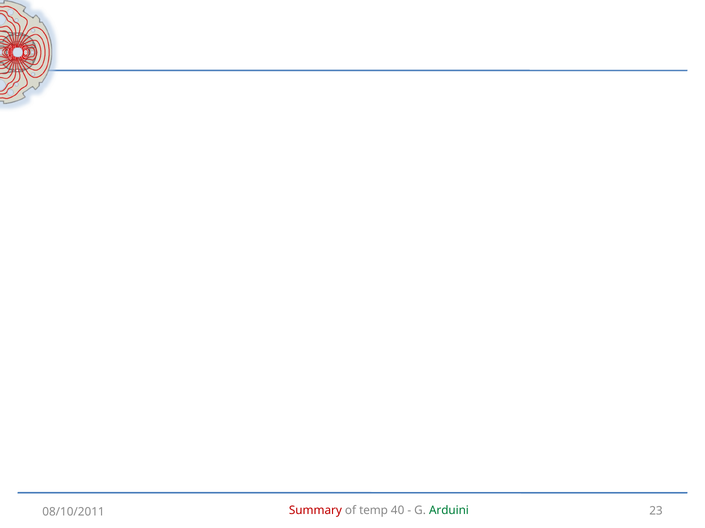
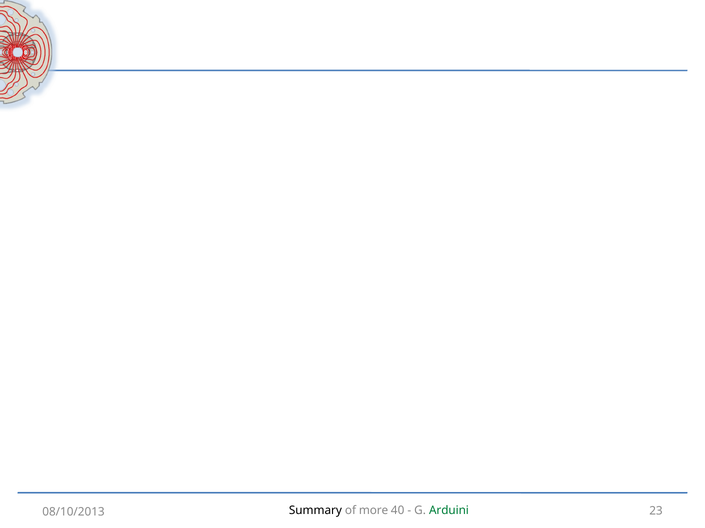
Summary colour: red -> black
temp: temp -> more
08/10/2011: 08/10/2011 -> 08/10/2013
